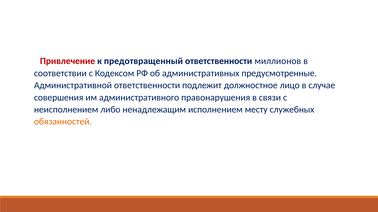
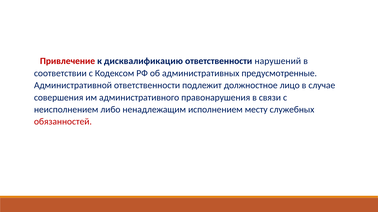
предотвращенный: предотвращенный -> дисквалификацию
миллионов: миллионов -> нарушений
обязанностей colour: orange -> red
